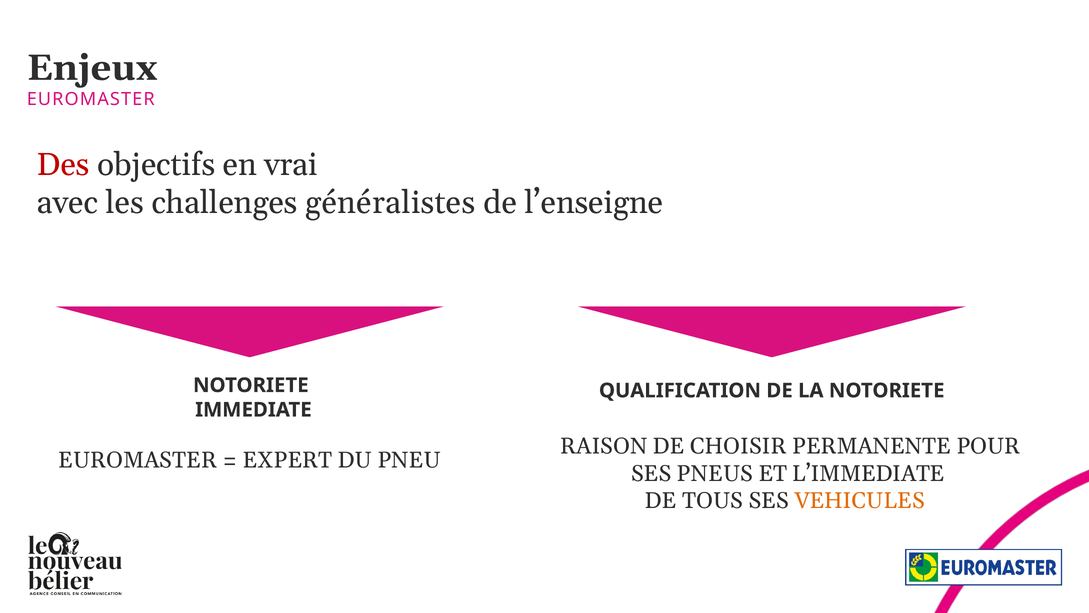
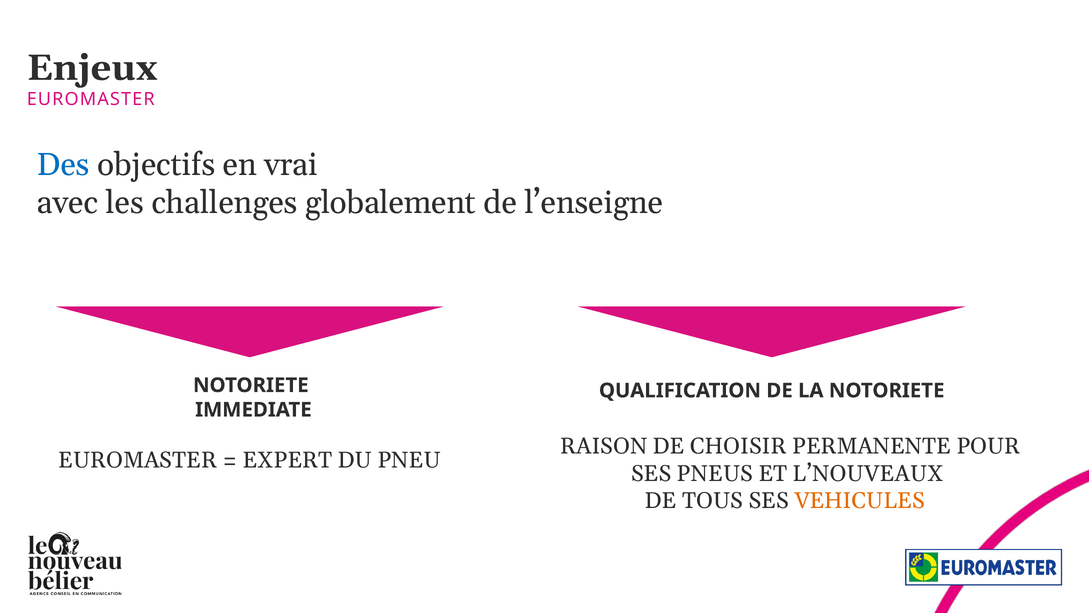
Des colour: red -> blue
généralistes: généralistes -> globalement
L’IMMEDIATE: L’IMMEDIATE -> L’NOUVEAUX
